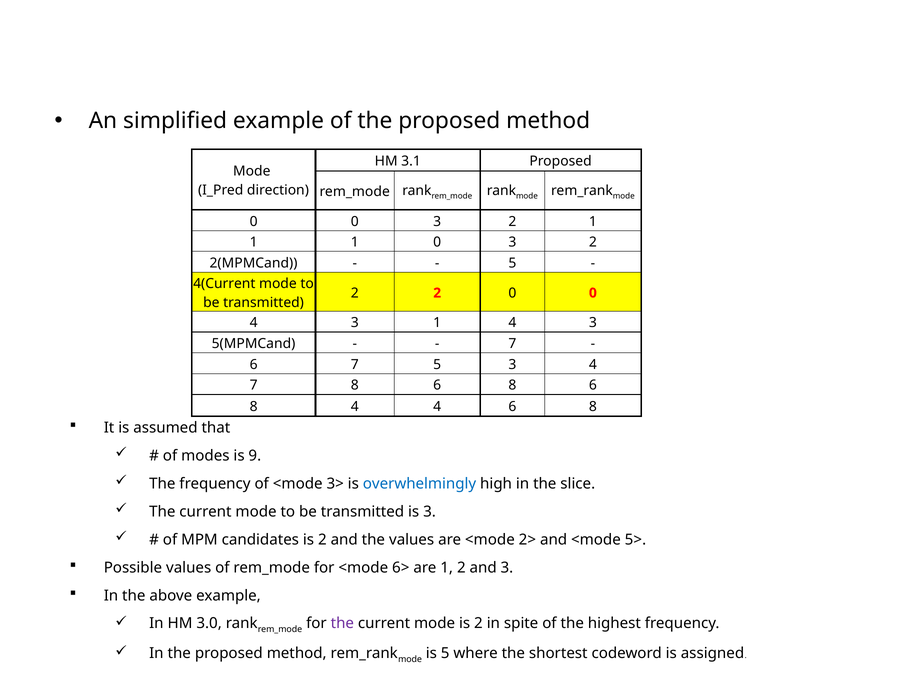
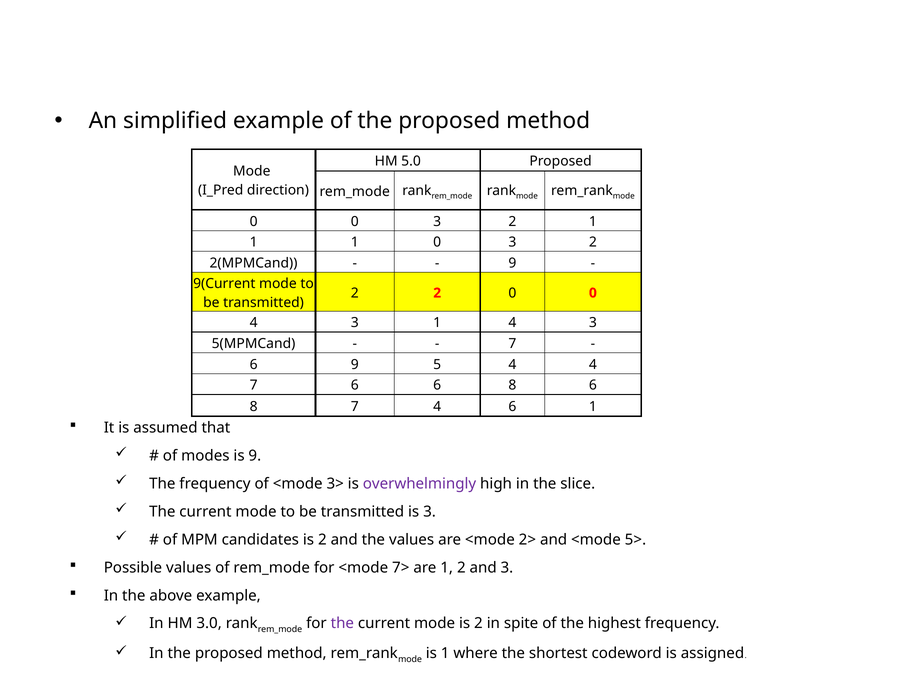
3.1: 3.1 -> 5.0
5 at (512, 263): 5 -> 9
4(Current: 4(Current -> 9(Current
6 7: 7 -> 9
5 3: 3 -> 4
7 8: 8 -> 6
8 4: 4 -> 7
4 6 8: 8 -> 1
overwhelmingly colour: blue -> purple
6>: 6> -> 7>
is 5: 5 -> 1
